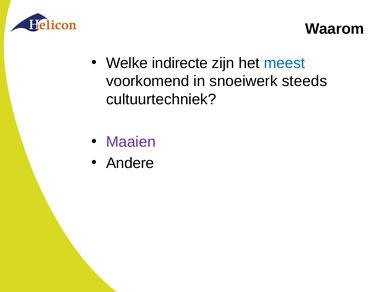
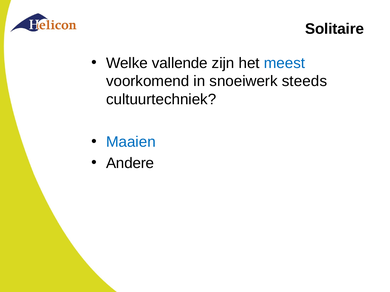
Waarom: Waarom -> Solitaire
indirecte: indirecte -> vallende
Maaien colour: purple -> blue
